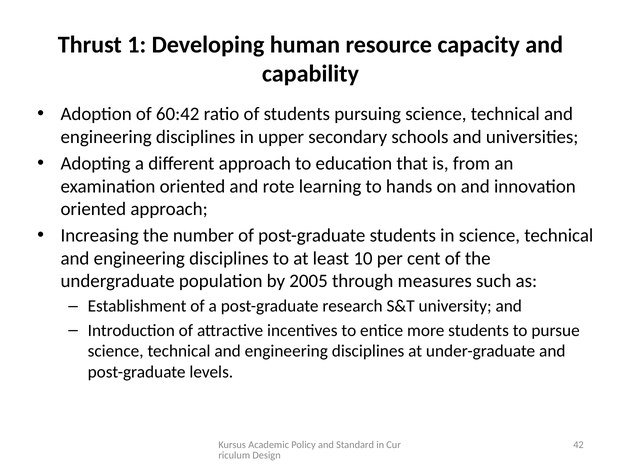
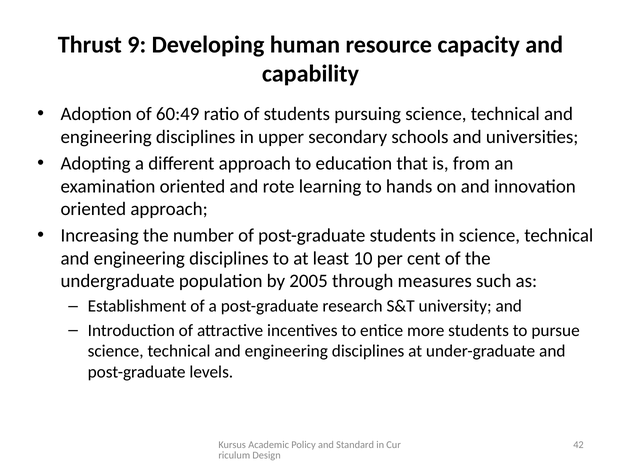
1: 1 -> 9
60:42: 60:42 -> 60:49
